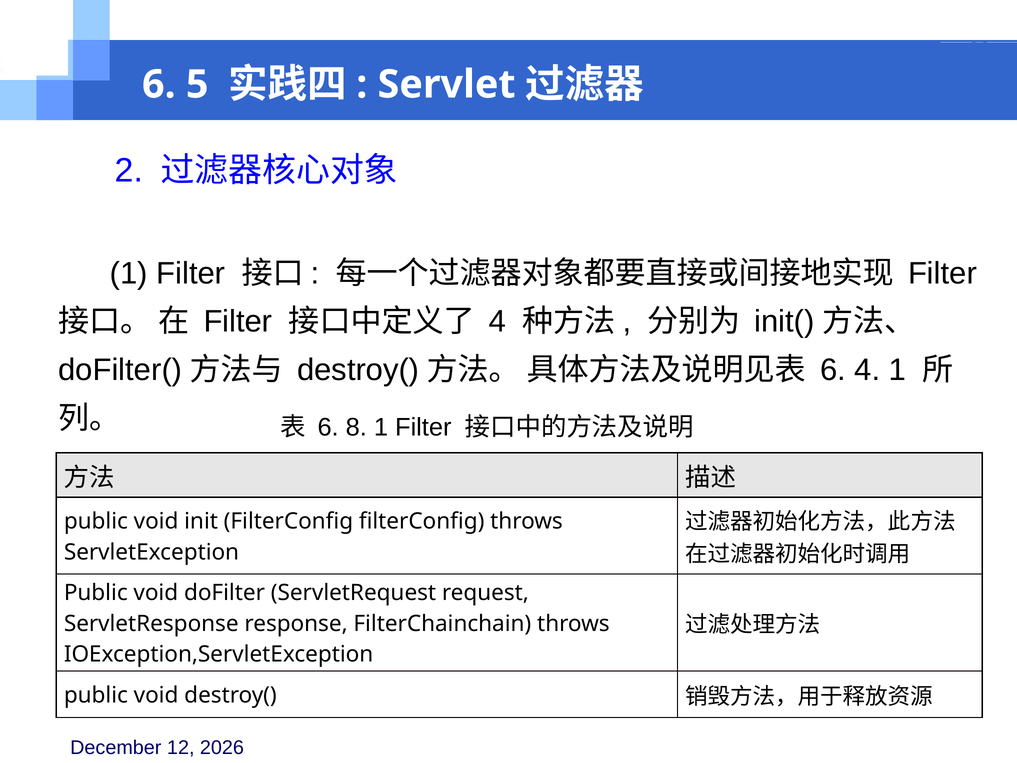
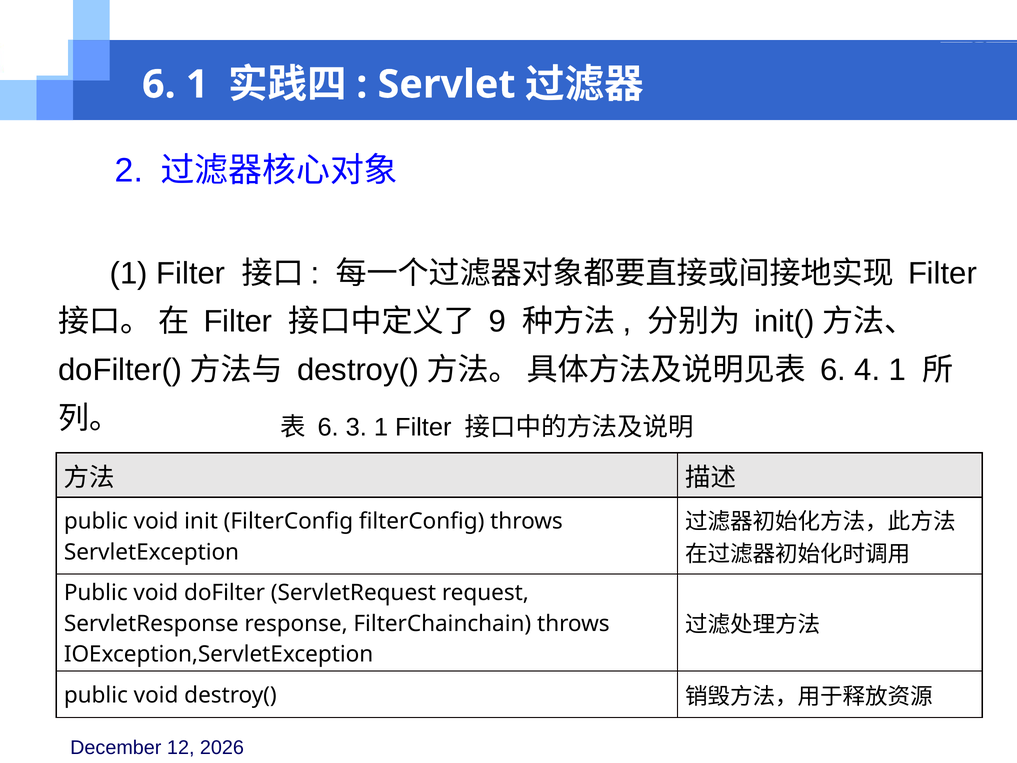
6 5: 5 -> 1
4 at (497, 322): 4 -> 9
8: 8 -> 3
